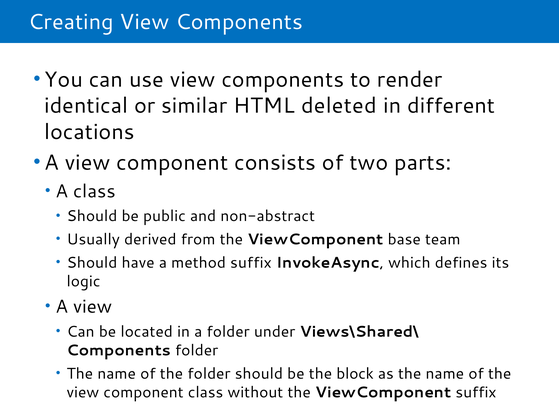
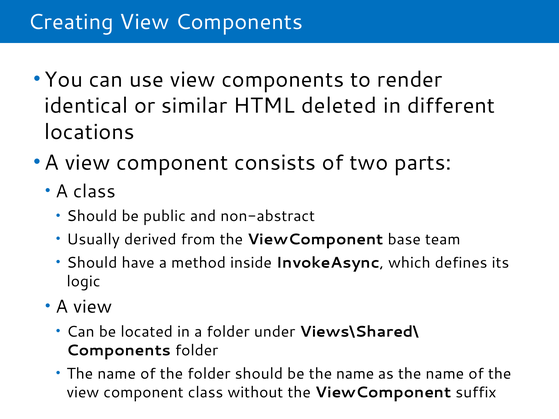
method suffix: suffix -> inside
be the block: block -> name
